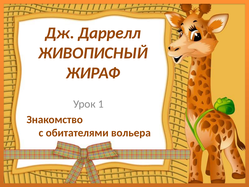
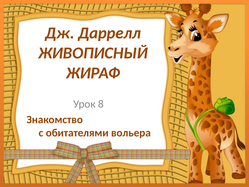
1: 1 -> 8
